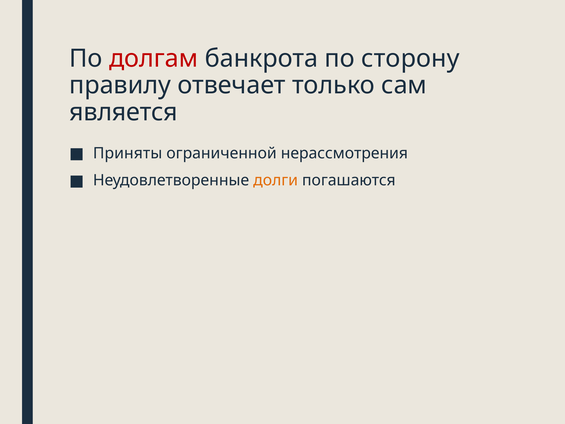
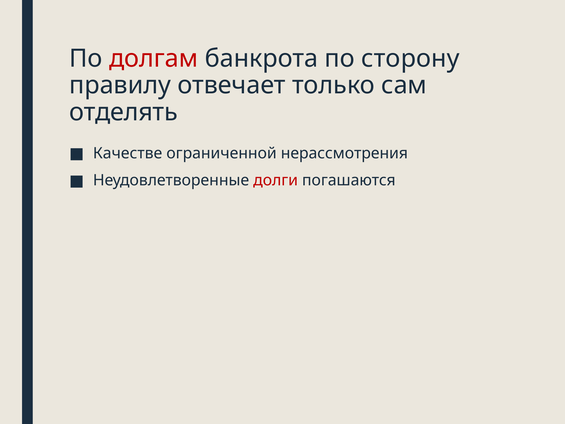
является: является -> отделять
Приняты: Приняты -> Качестве
долги colour: orange -> red
